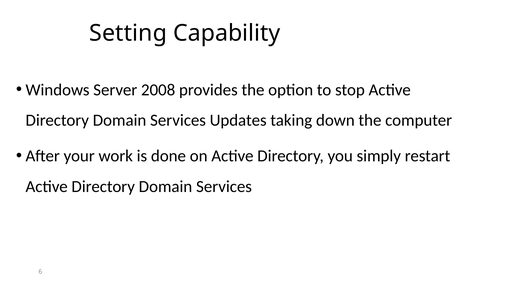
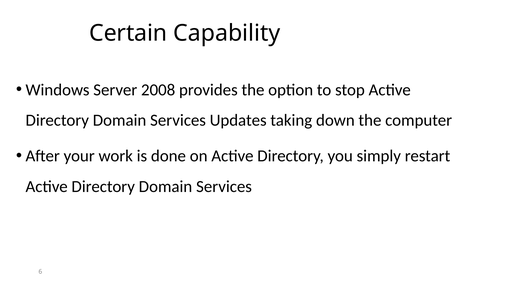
Setting: Setting -> Certain
